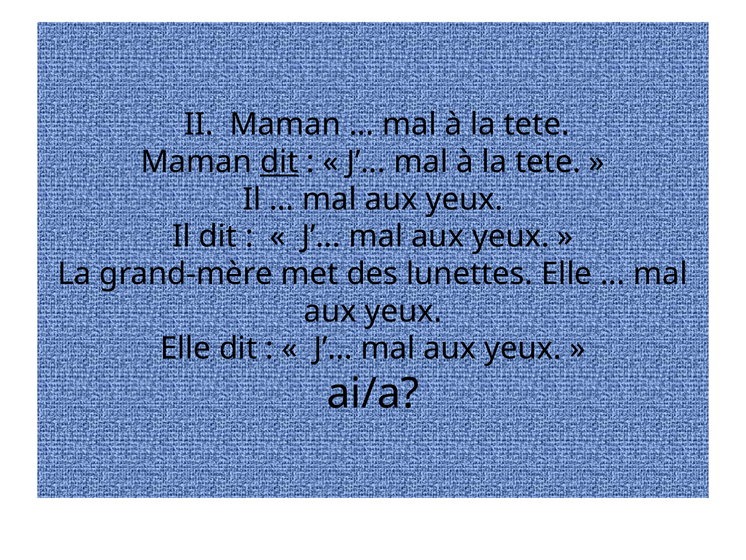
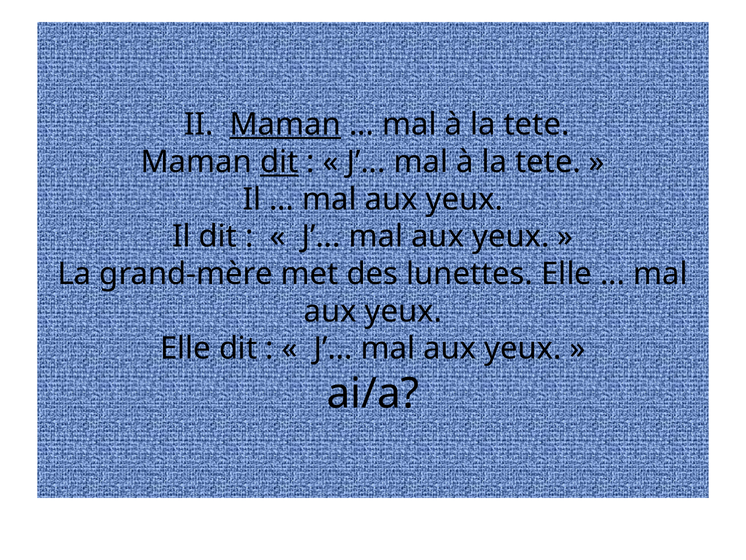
Maman at (285, 125) underline: none -> present
